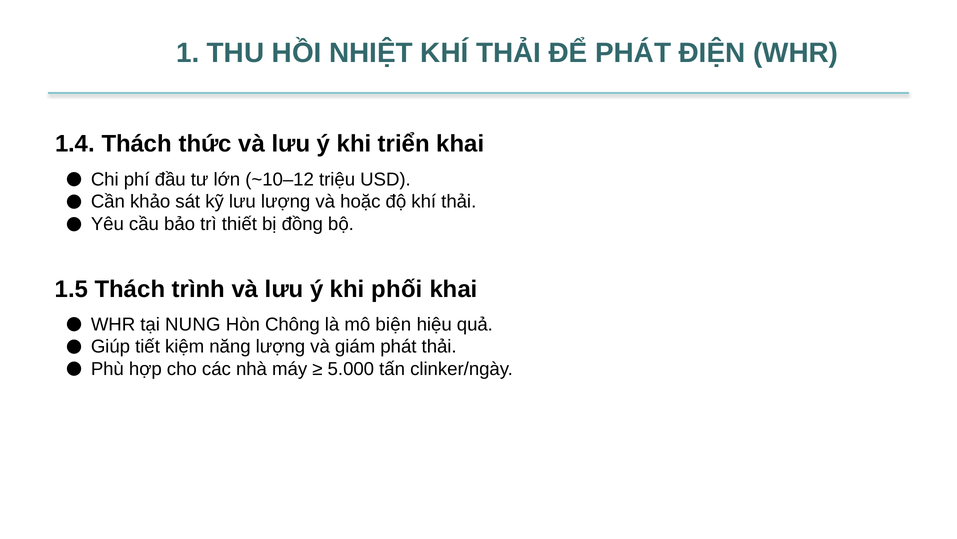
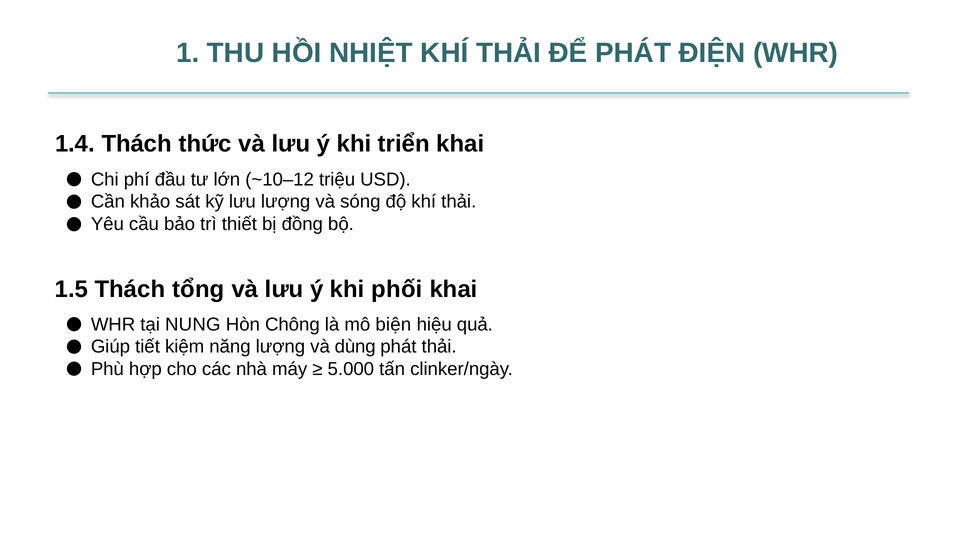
hoặc: hoặc -> sóng
trình: trình -> tổng
giám: giám -> dùng
